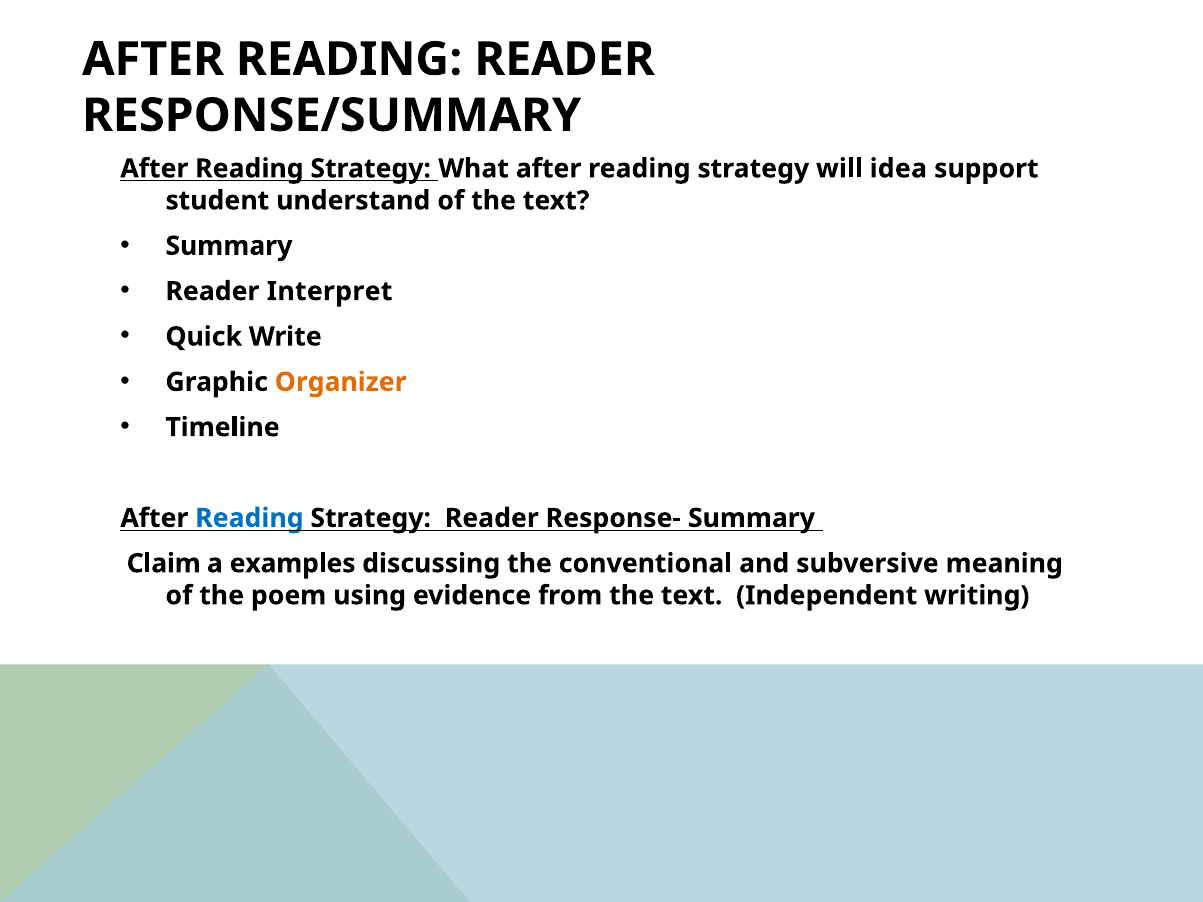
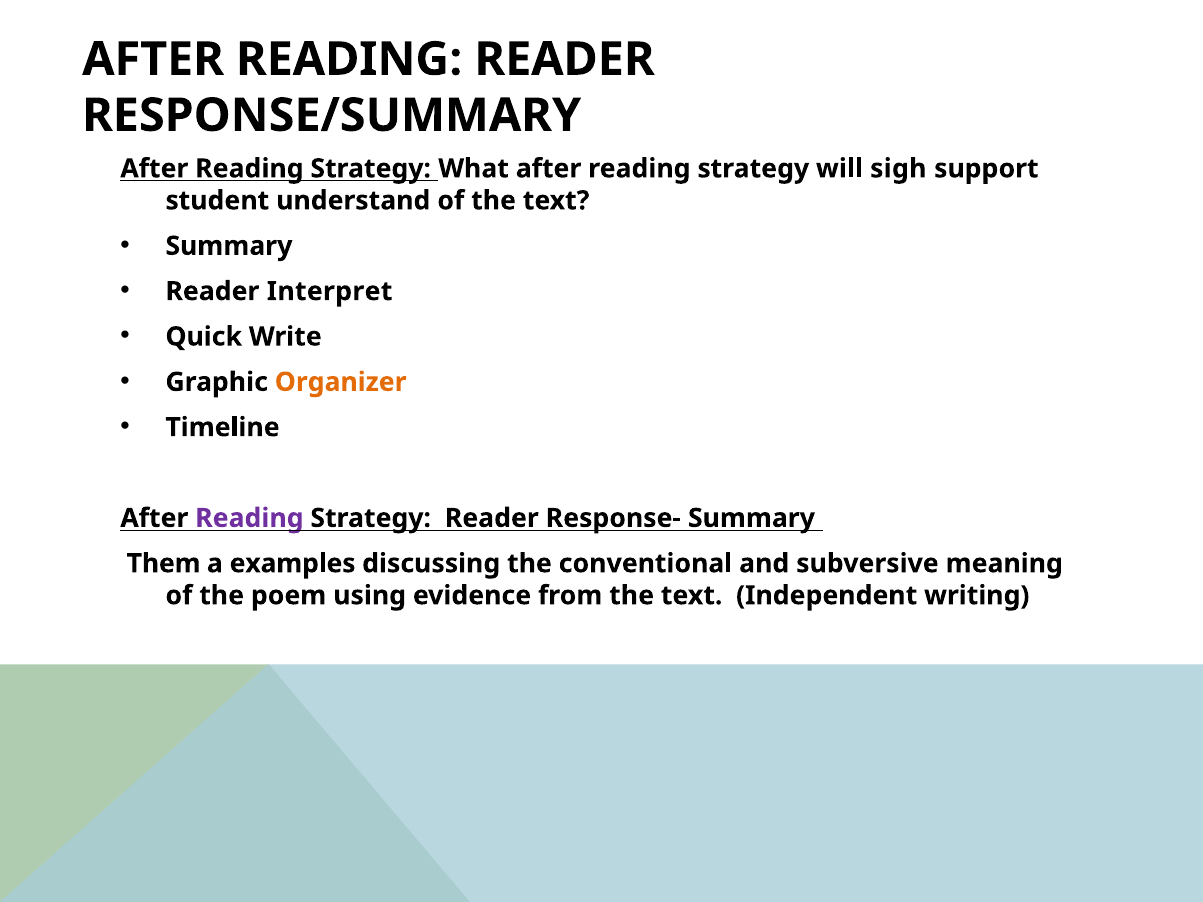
idea: idea -> sigh
Reading at (249, 518) colour: blue -> purple
Claim: Claim -> Them
